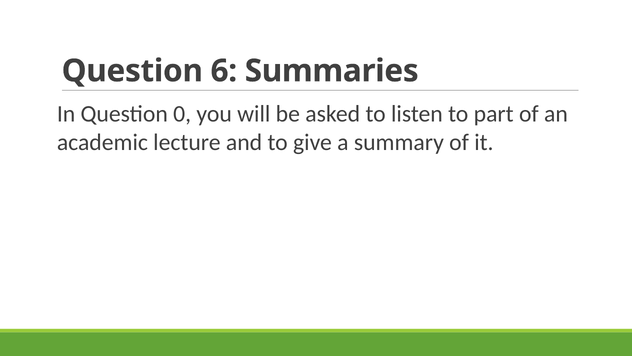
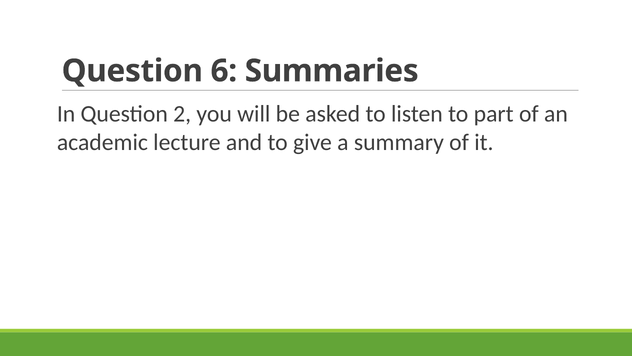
0: 0 -> 2
